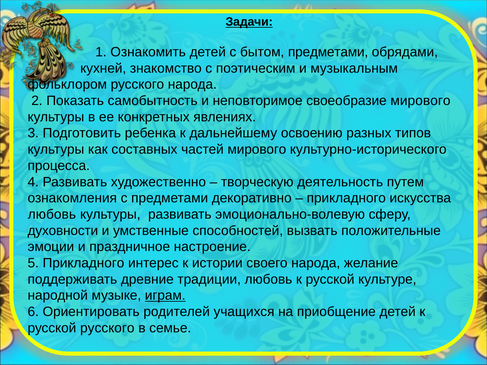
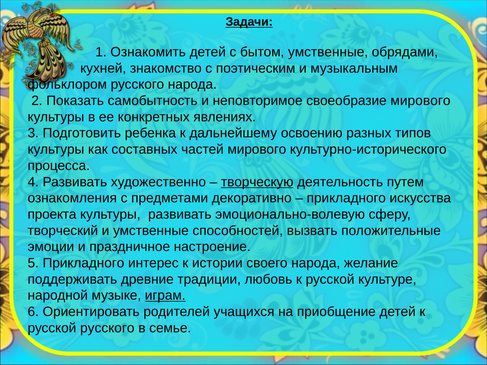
бытом предметами: предметами -> умственные
творческую underline: none -> present
любовь at (52, 214): любовь -> проекта
духовности: духовности -> творческий
